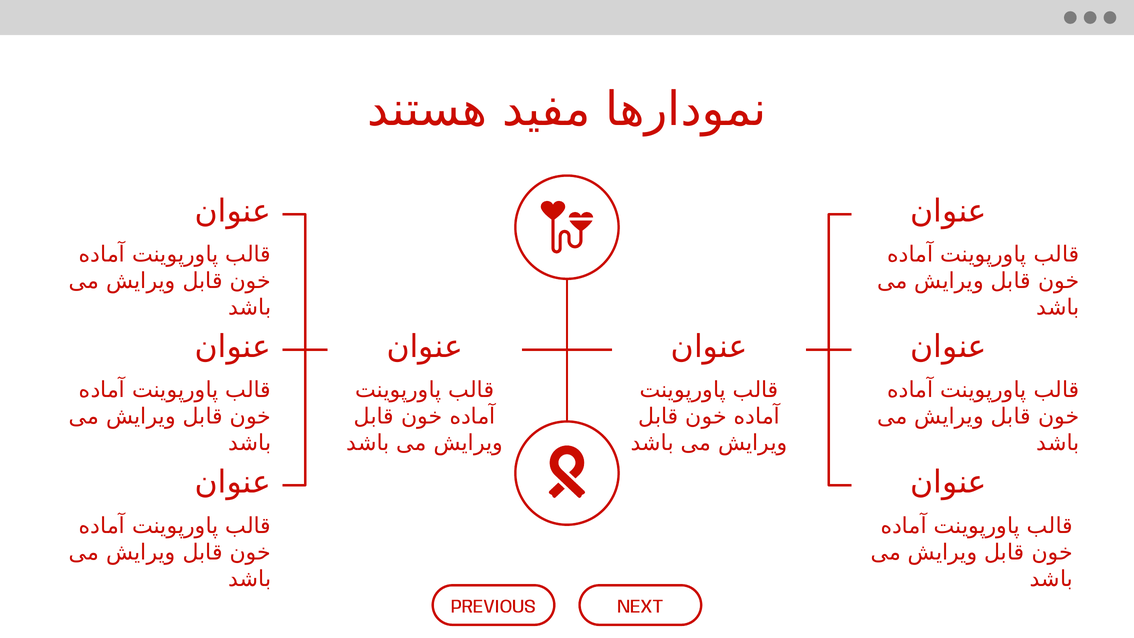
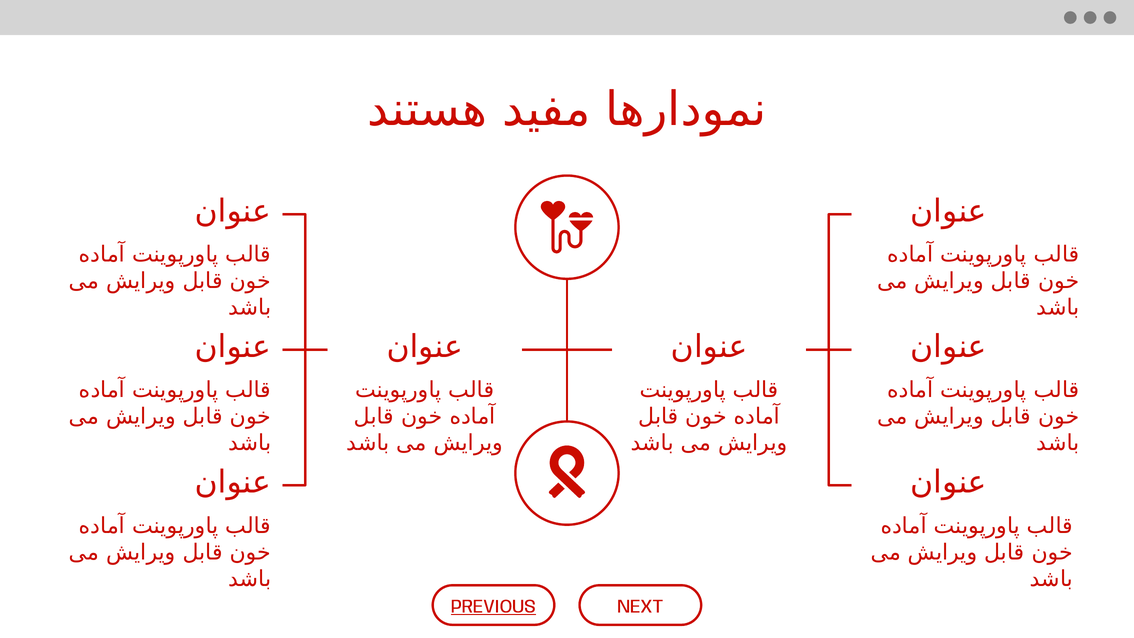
PREVIOUS underline: none -> present
